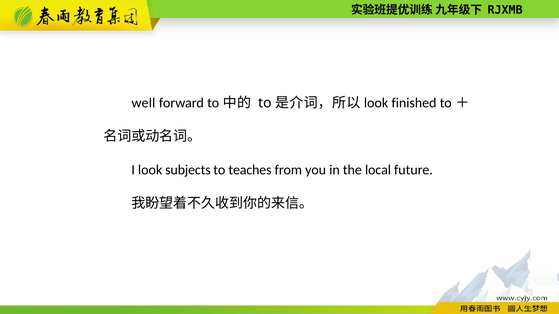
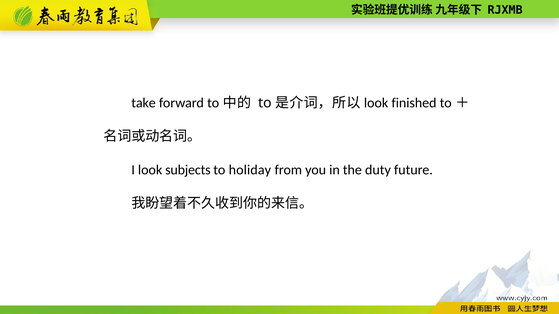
well: well -> take
teaches: teaches -> holiday
local: local -> duty
